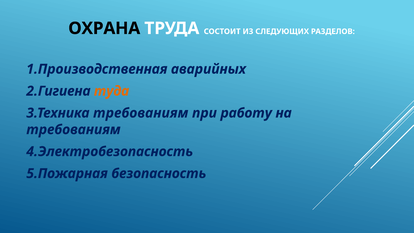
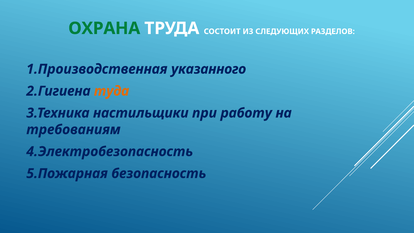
ОХРАНА colour: black -> green
аварийных: аварийных -> указанного
3.Техника требованиям: требованиям -> настильщики
